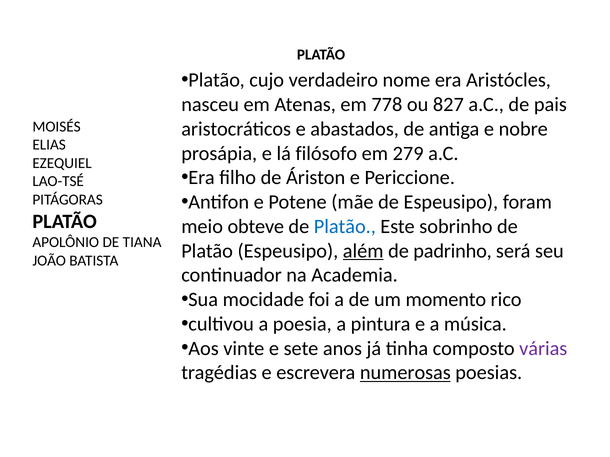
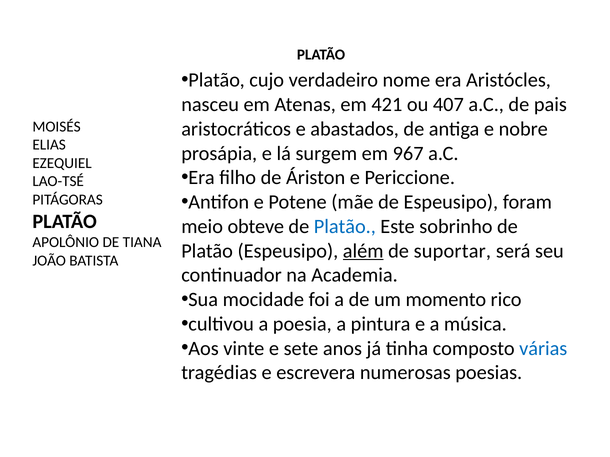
778: 778 -> 421
827: 827 -> 407
filósofo: filósofo -> surgem
279: 279 -> 967
padrinho: padrinho -> suportar
várias colour: purple -> blue
numerosas underline: present -> none
